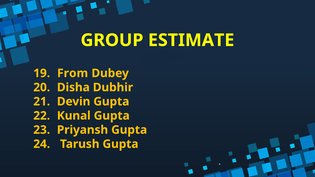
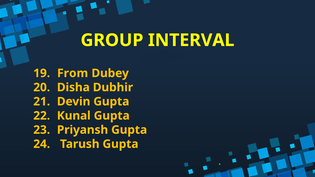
ESTIMATE: ESTIMATE -> INTERVAL
